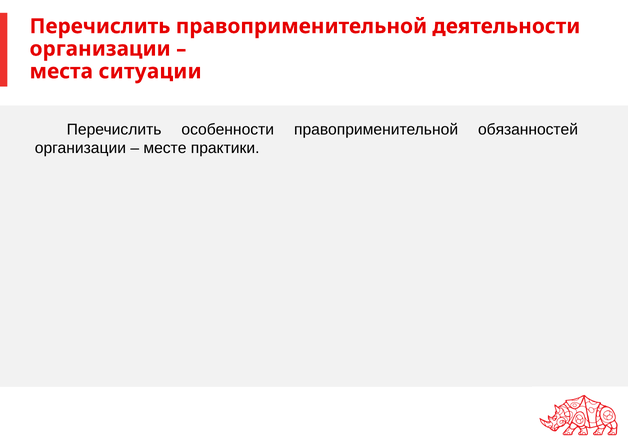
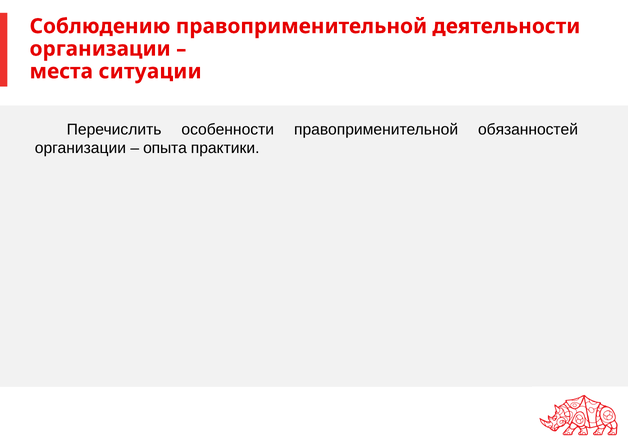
Перечислить at (100, 26): Перечислить -> Соблюдению
месте: месте -> опыта
